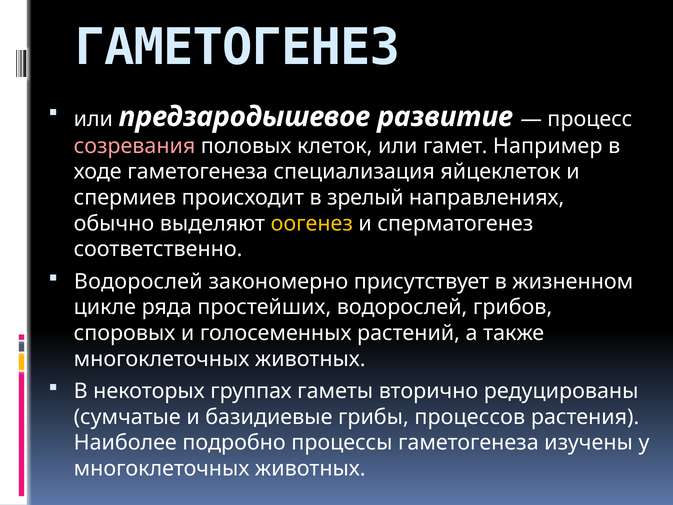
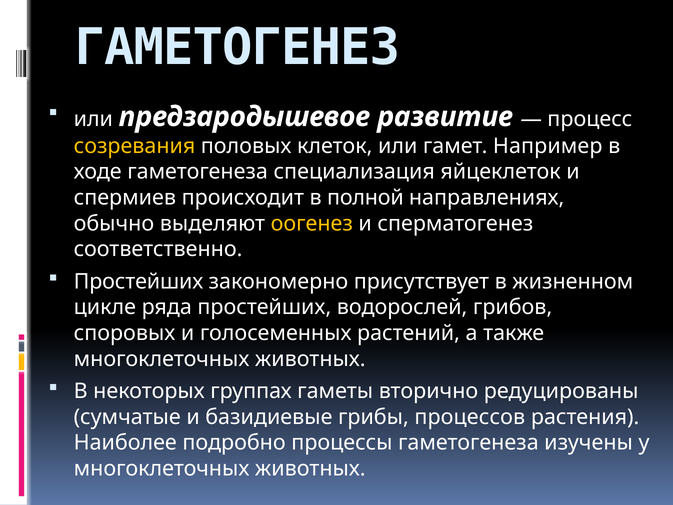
созревания colour: pink -> yellow
зрелый: зрелый -> полной
Водорослей at (138, 281): Водорослей -> Простейших
